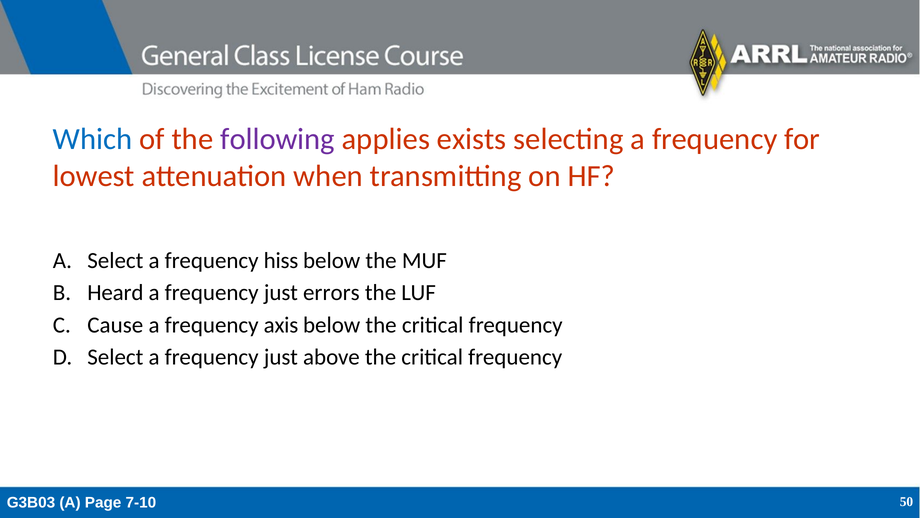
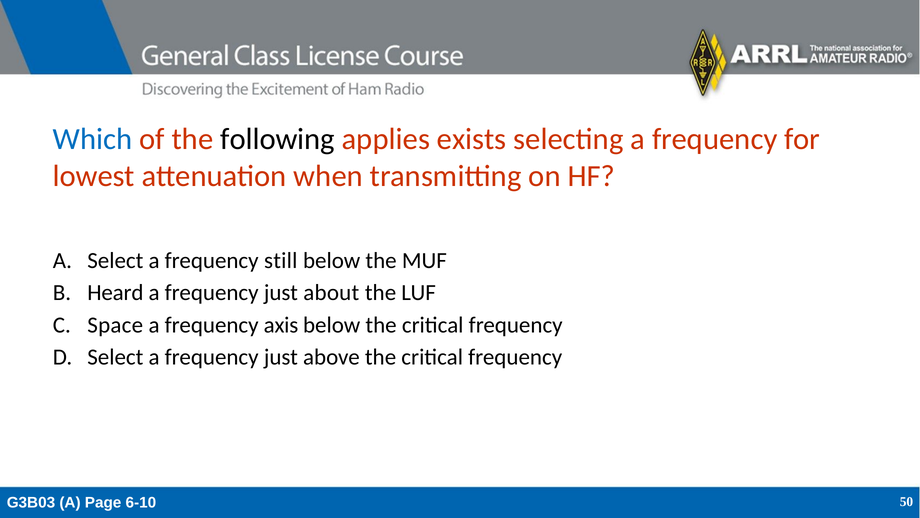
following colour: purple -> black
hiss: hiss -> still
errors: errors -> about
Cause: Cause -> Space
7-10: 7-10 -> 6-10
